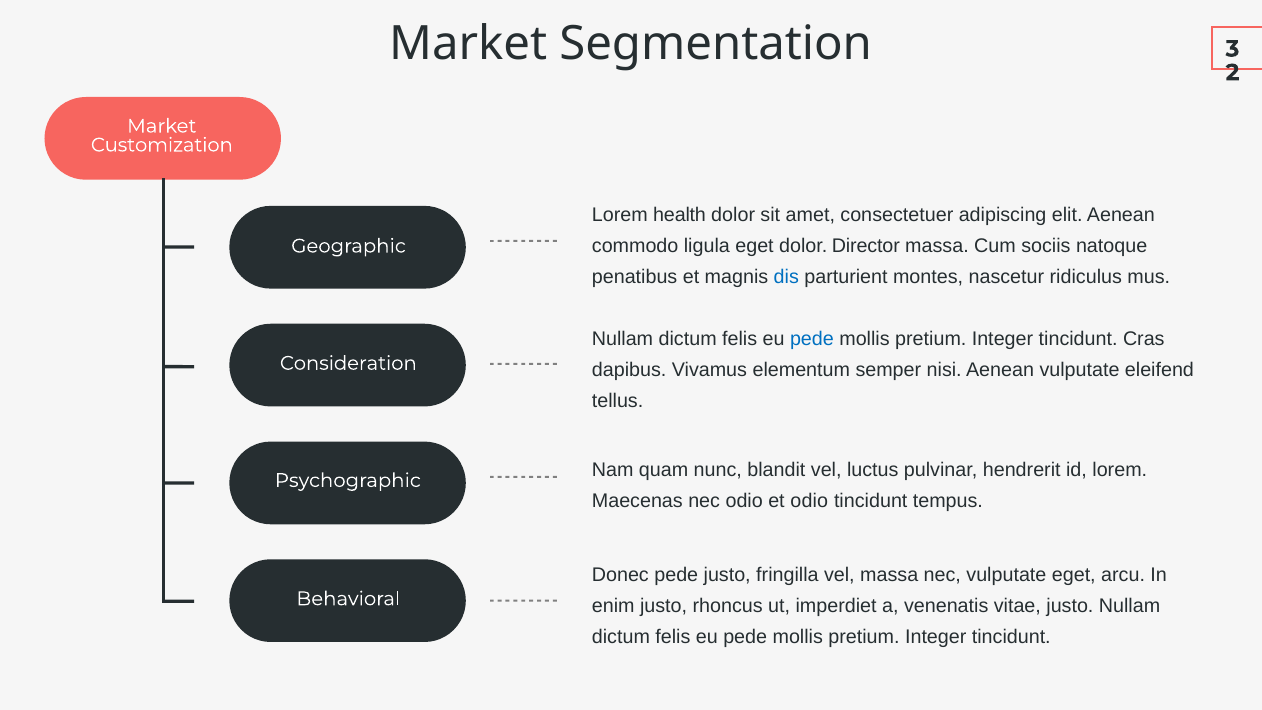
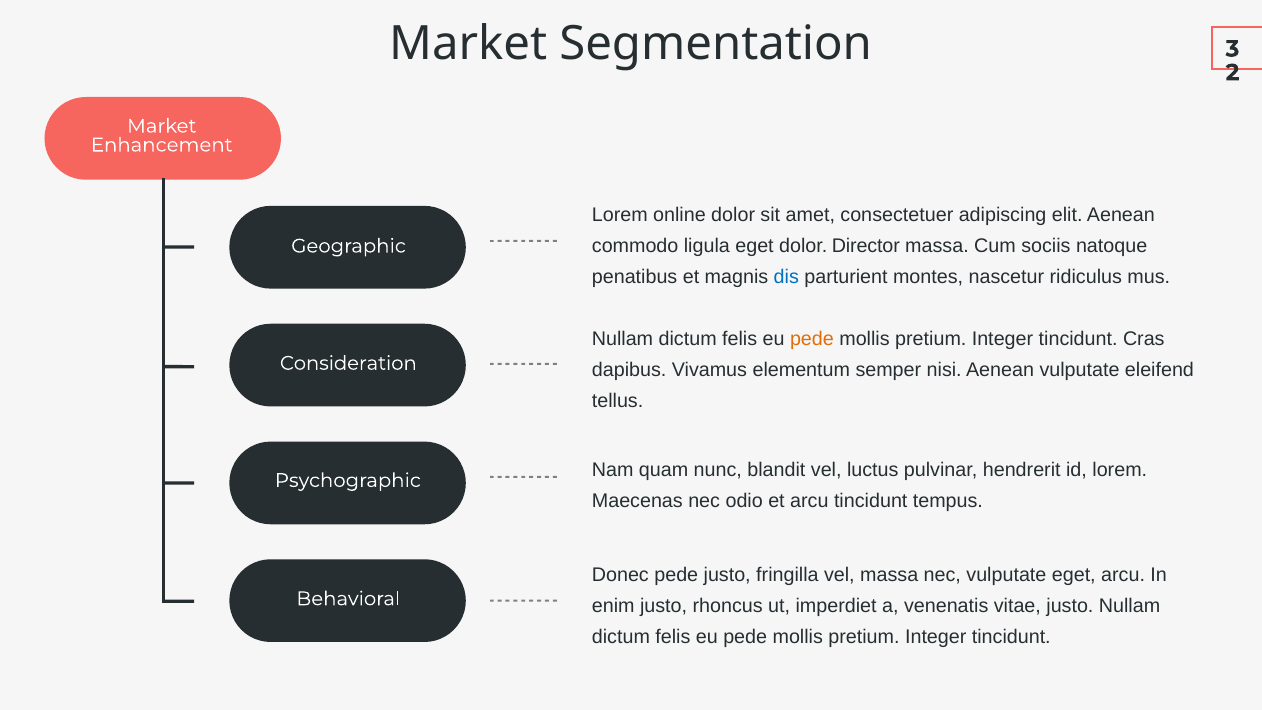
Customization: Customization -> Enhancement
health: health -> online
pede at (812, 339) colour: blue -> orange
et odio: odio -> arcu
